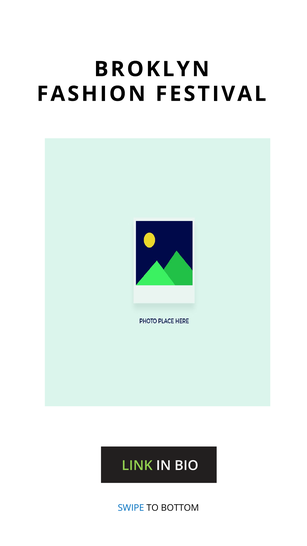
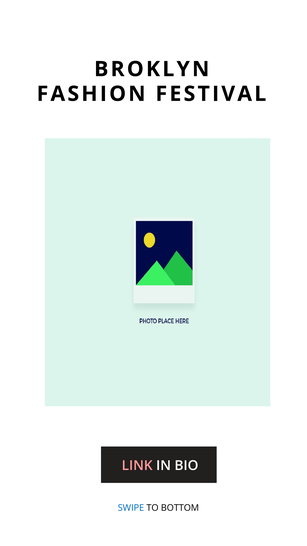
LINK colour: light green -> pink
